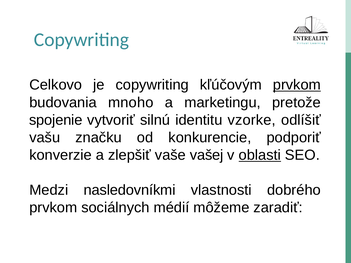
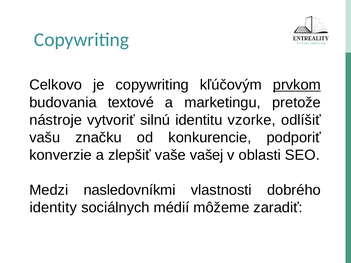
mnoho: mnoho -> textové
spojenie: spojenie -> nástroje
oblasti underline: present -> none
prvkom at (53, 208): prvkom -> identity
